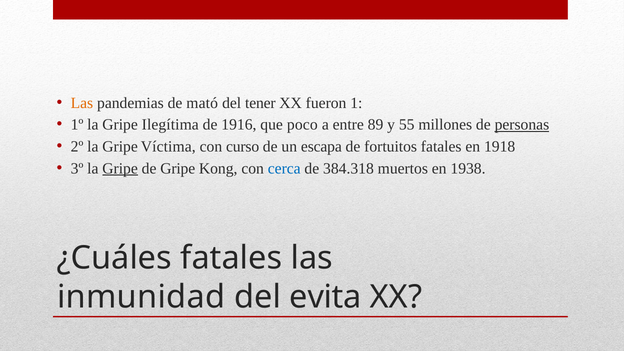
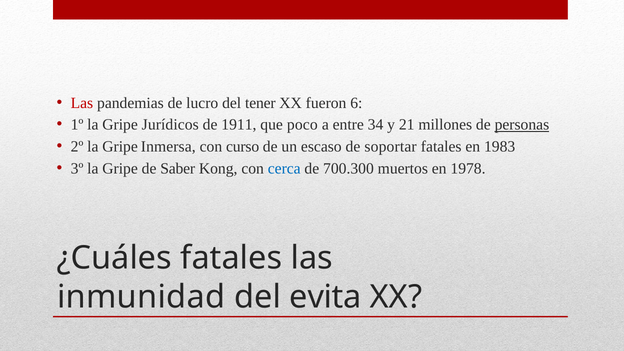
Las at (82, 103) colour: orange -> red
mató: mató -> lucro
1: 1 -> 6
Ilegítima: Ilegítima -> Jurídicos
1916: 1916 -> 1911
89: 89 -> 34
55: 55 -> 21
Víctima: Víctima -> Inmersa
escapa: escapa -> escaso
fortuitos: fortuitos -> soportar
1918: 1918 -> 1983
Gripe at (120, 168) underline: present -> none
de Gripe: Gripe -> Saber
384.318: 384.318 -> 700.300
1938: 1938 -> 1978
